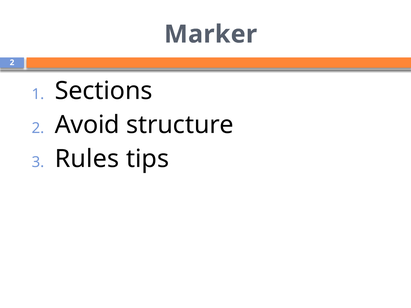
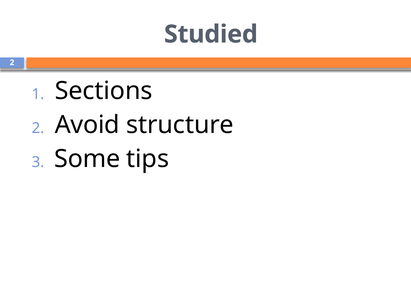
Marker: Marker -> Studied
Rules: Rules -> Some
